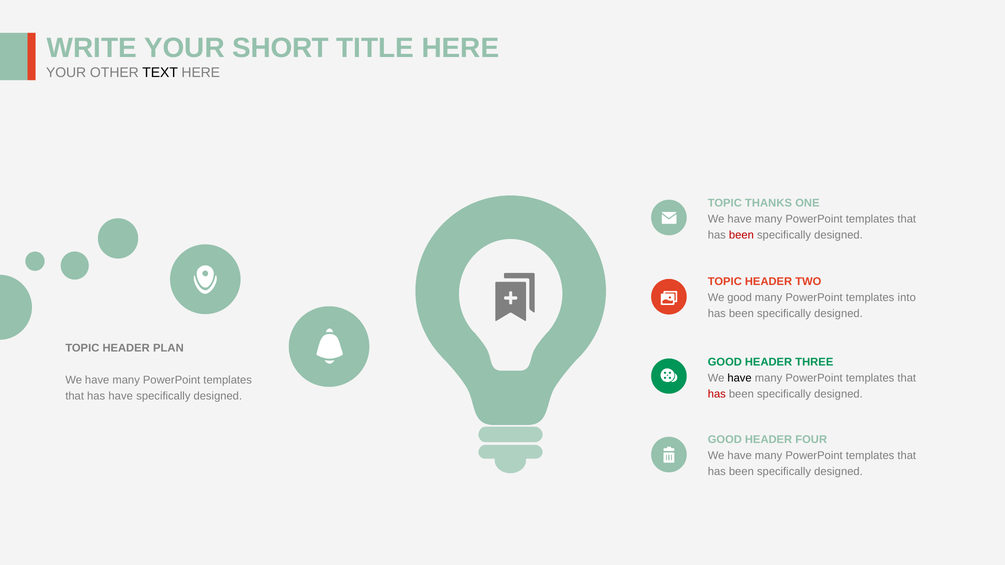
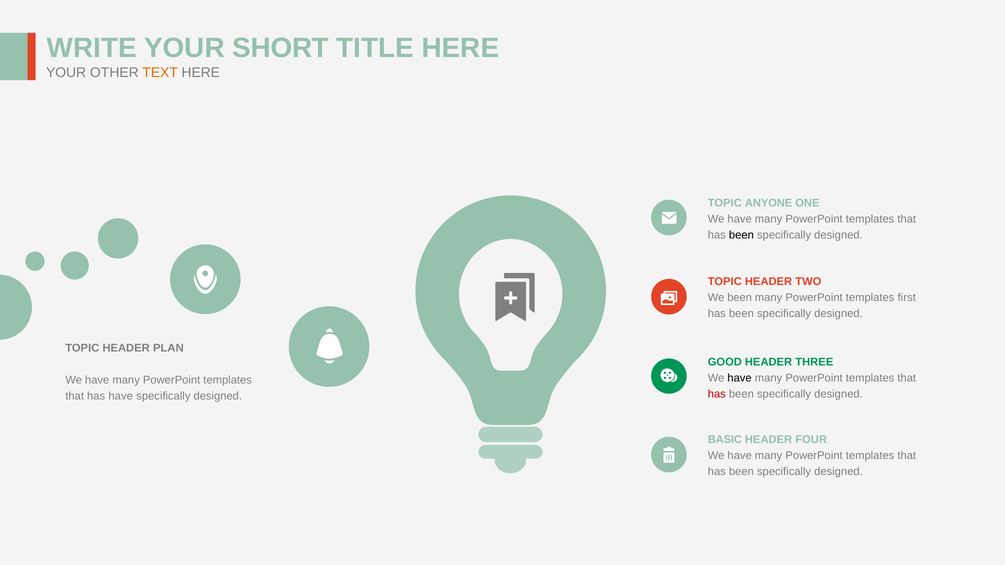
TEXT colour: black -> orange
THANKS: THANKS -> ANYONE
been at (741, 235) colour: red -> black
We good: good -> been
into: into -> first
GOOD at (725, 440): GOOD -> BASIC
